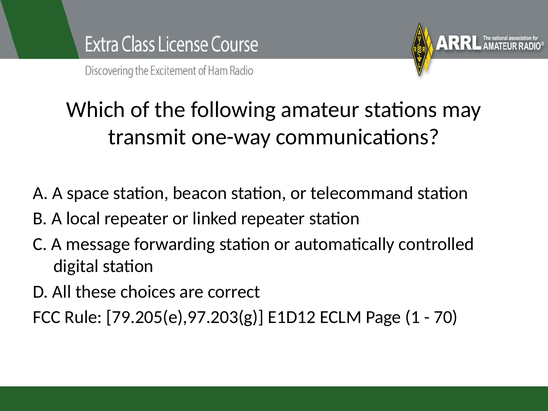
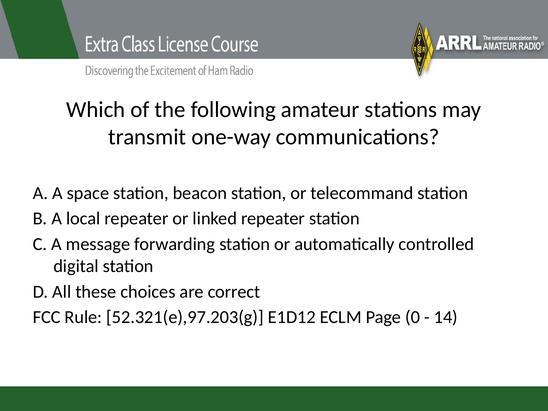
79.205(e),97.203(g: 79.205(e),97.203(g -> 52.321(e),97.203(g
1: 1 -> 0
70: 70 -> 14
